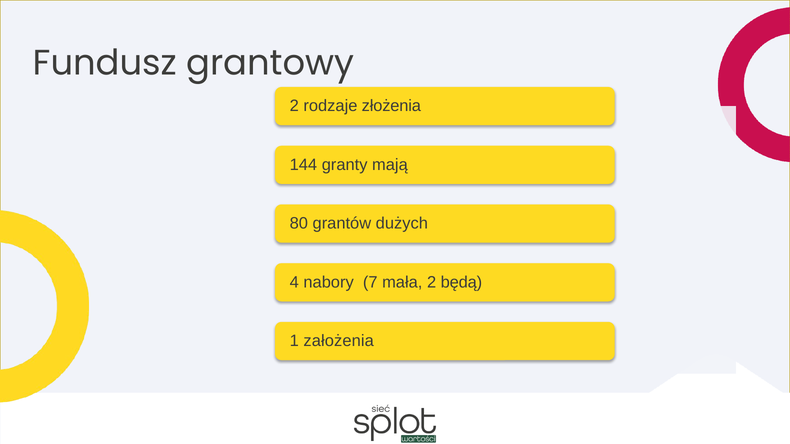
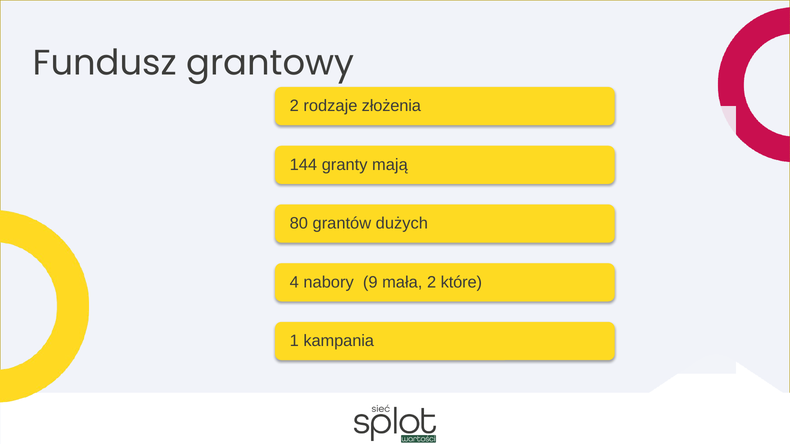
7: 7 -> 9
będą: będą -> które
założenia: założenia -> kampania
